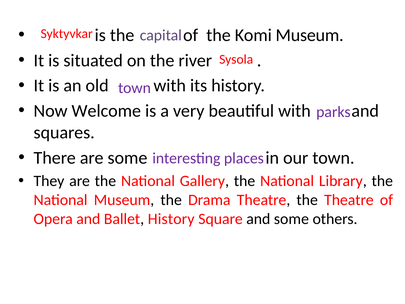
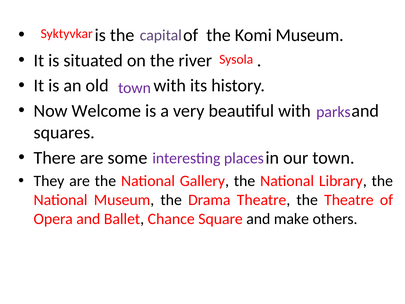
Ballet History: History -> Chance
and some: some -> make
